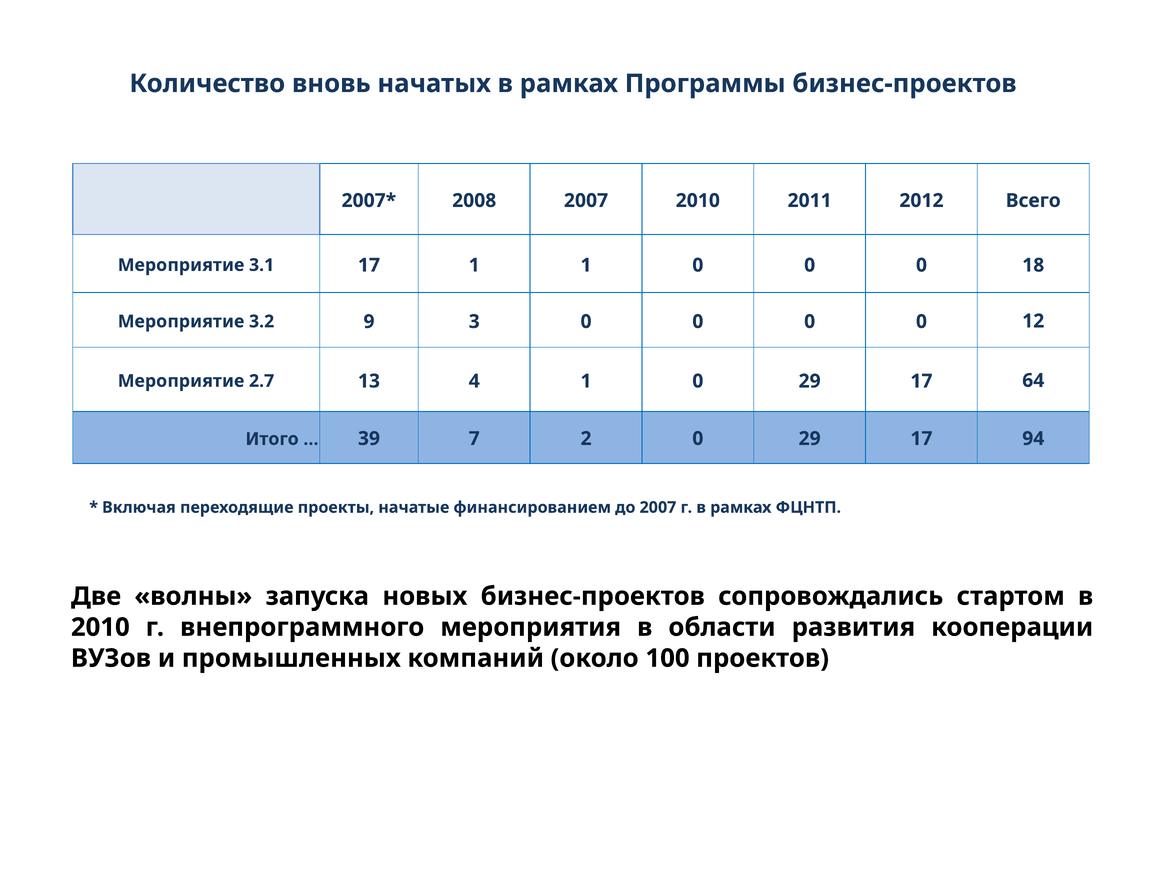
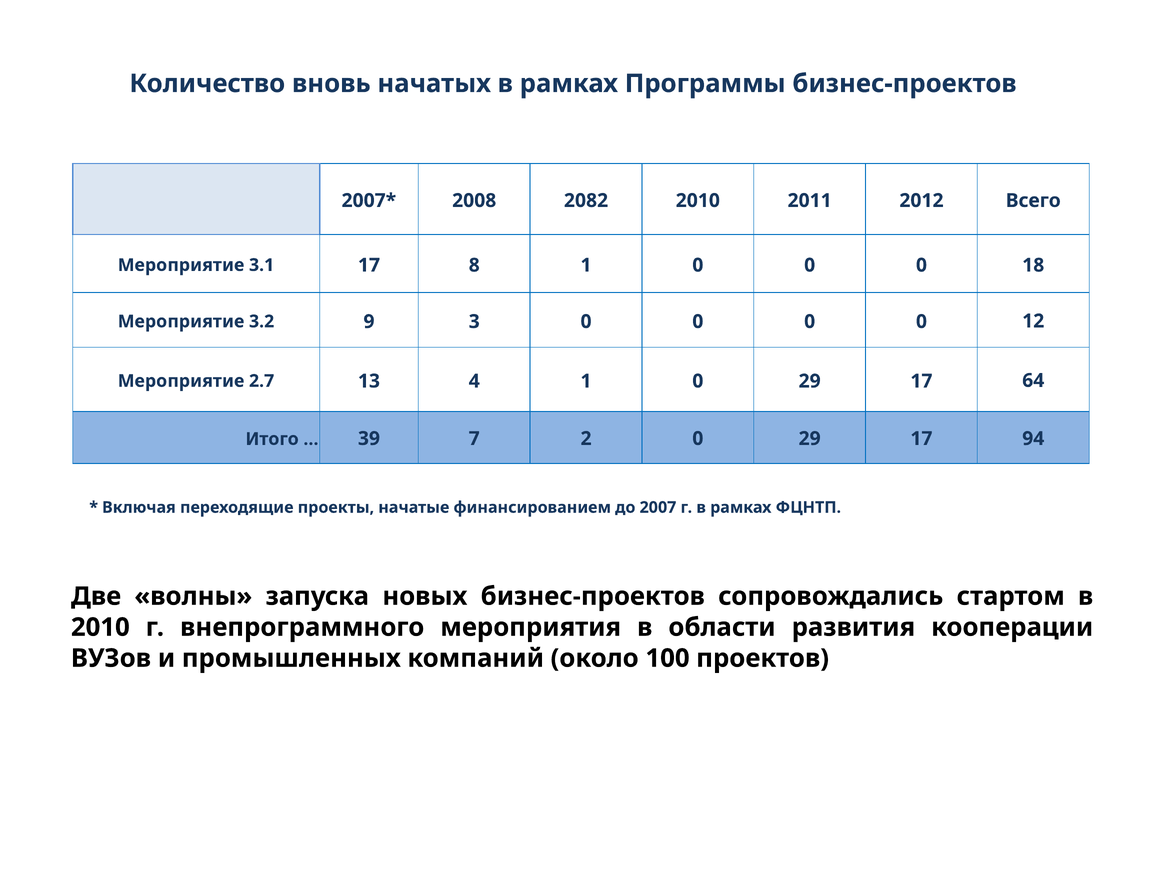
2008 2007: 2007 -> 2082
17 1: 1 -> 8
